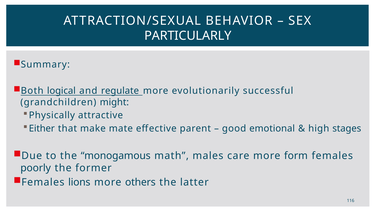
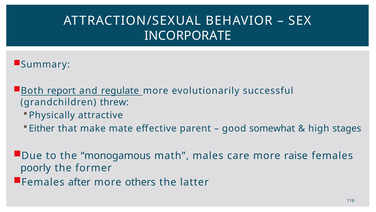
PARTICULARLY: PARTICULARLY -> INCORPORATE
logical: logical -> report
might: might -> threw
emotional: emotional -> somewhat
form: form -> raise
lions: lions -> after
